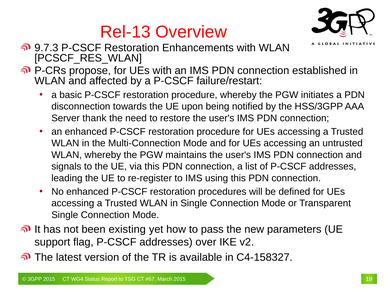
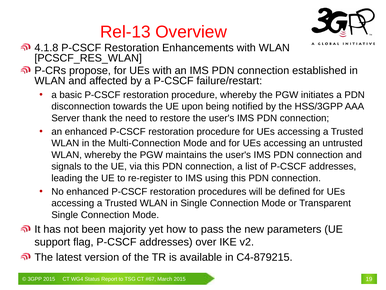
9.7.3: 9.7.3 -> 4.1.8
existing: existing -> majority
C4-158327: C4-158327 -> C4-879215
